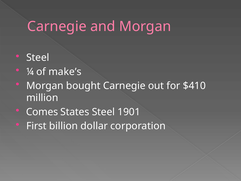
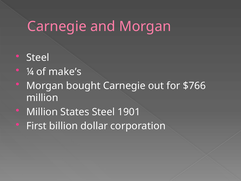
$410: $410 -> $766
Comes at (42, 112): Comes -> Million
